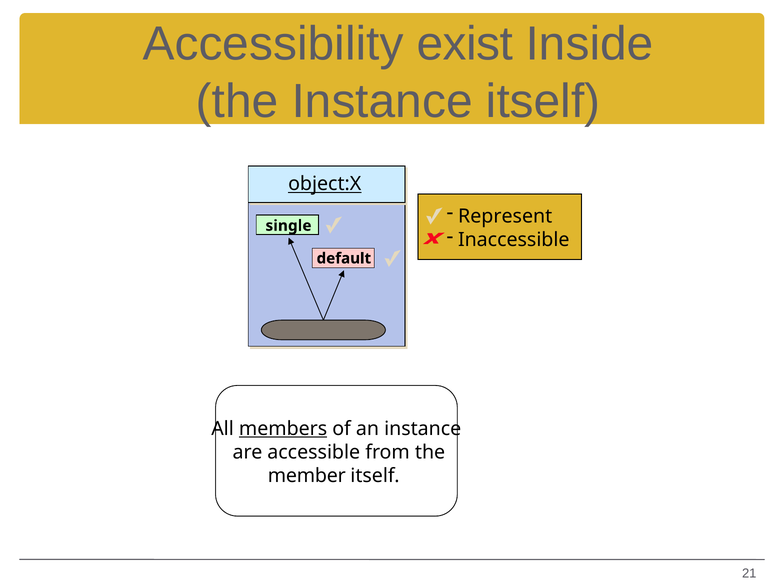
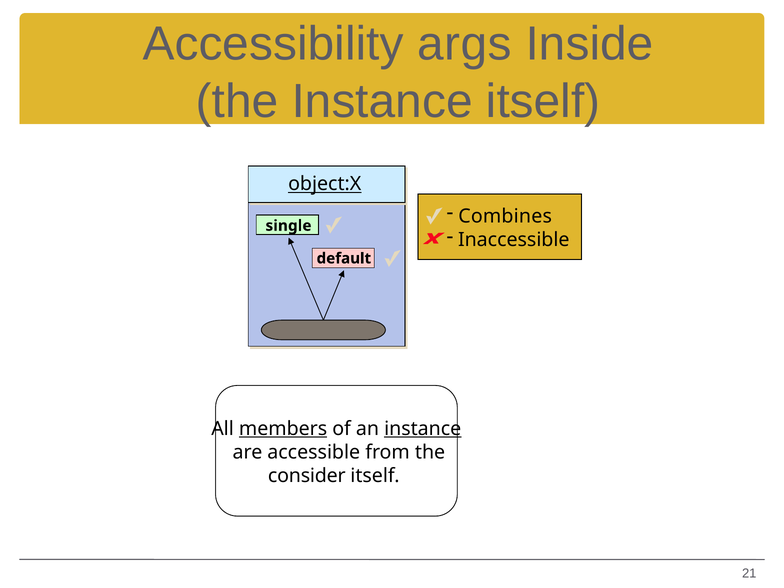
exist: exist -> args
Represent: Represent -> Combines
instance at (423, 429) underline: none -> present
member: member -> consider
